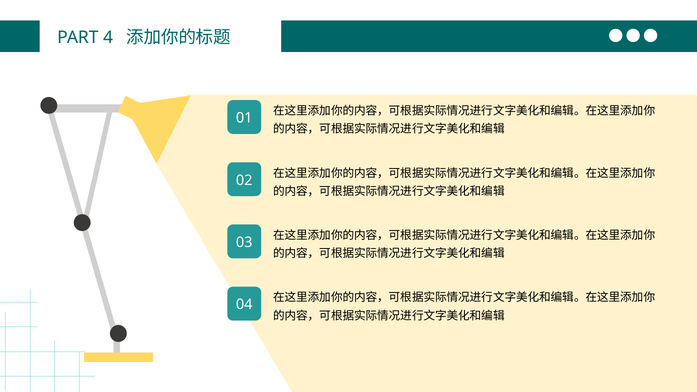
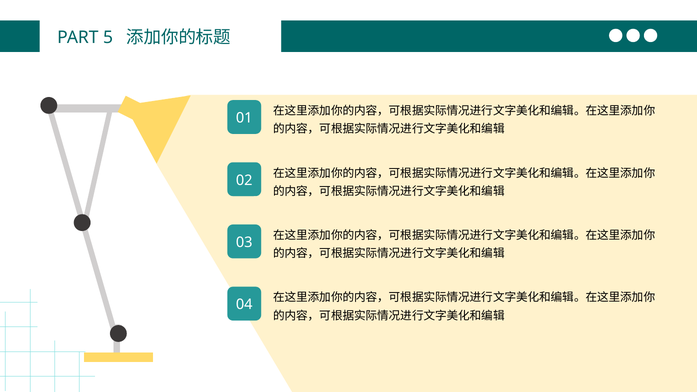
4: 4 -> 5
